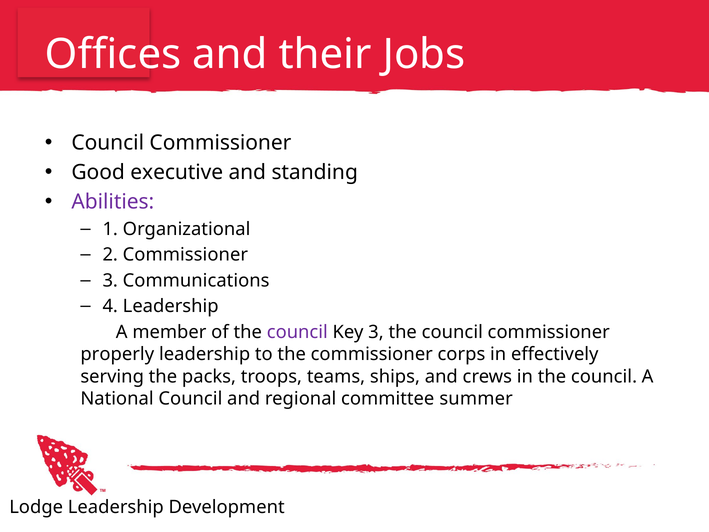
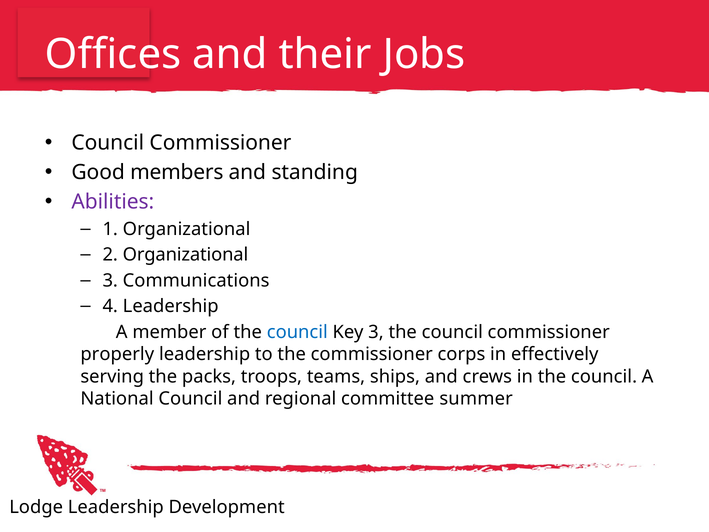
executive: executive -> members
2 Commissioner: Commissioner -> Organizational
council at (297, 332) colour: purple -> blue
